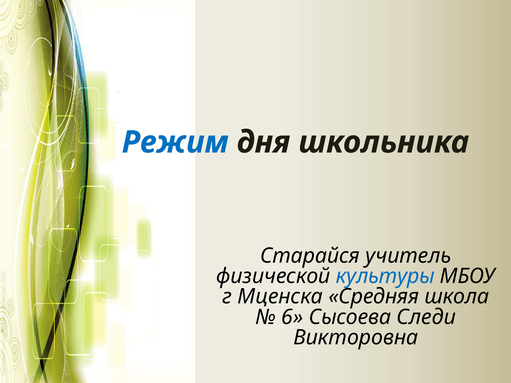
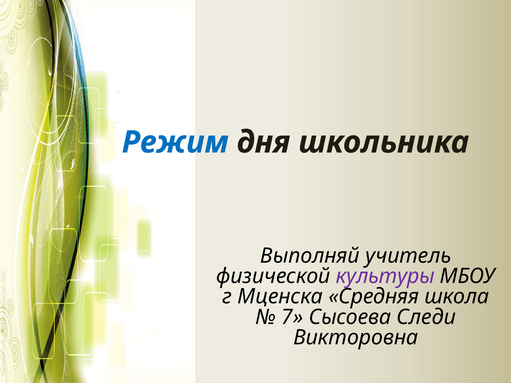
Старайся: Старайся -> Выполняй
культуры colour: blue -> purple
6: 6 -> 7
